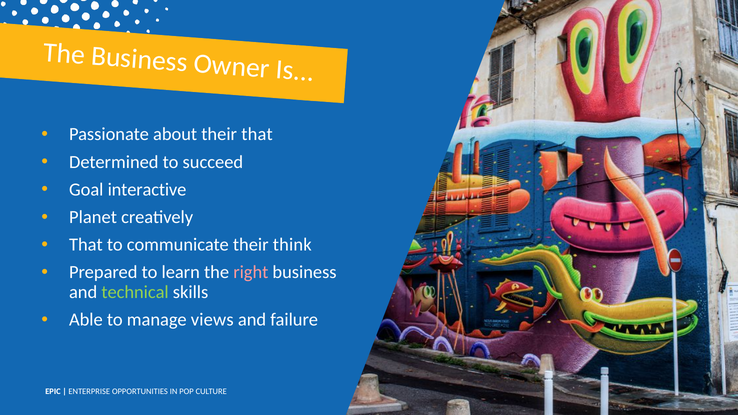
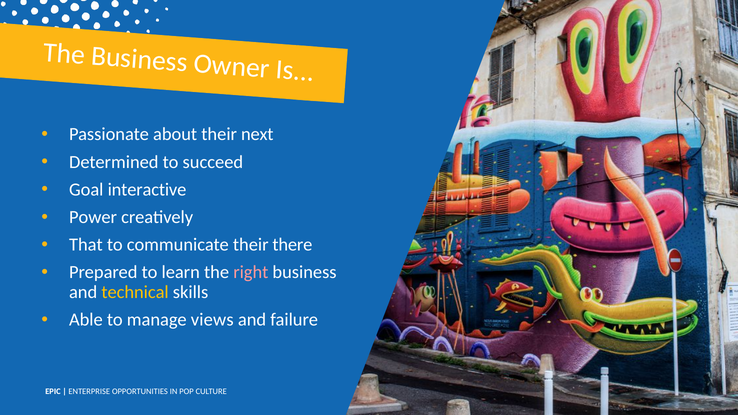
their that: that -> next
Planet: Planet -> Power
think: think -> there
technical colour: light green -> yellow
